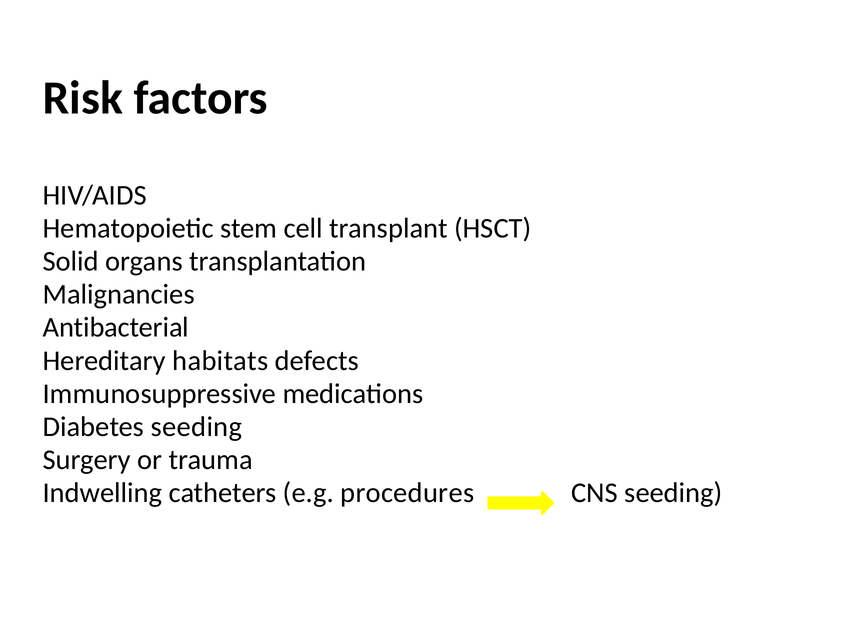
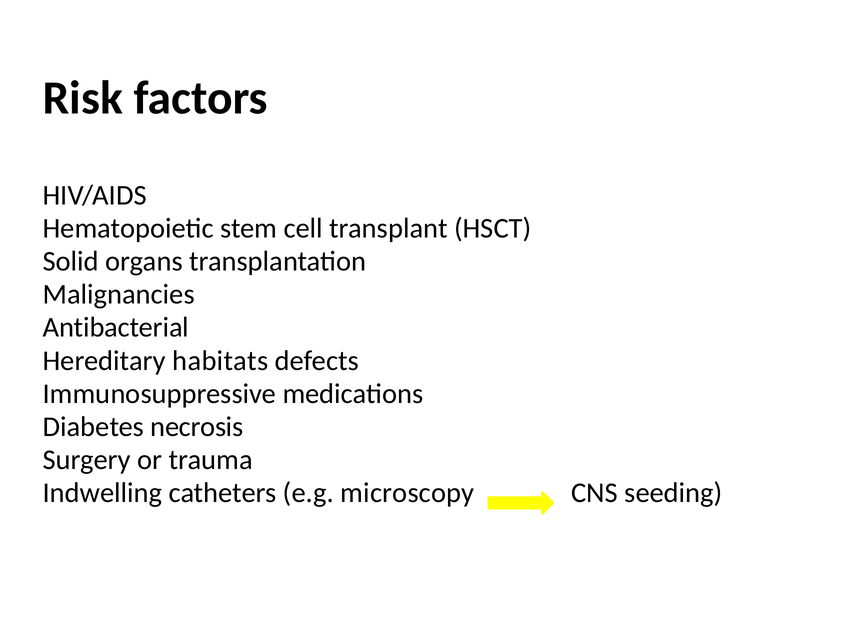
Diabetes seeding: seeding -> necrosis
procedures: procedures -> microscopy
